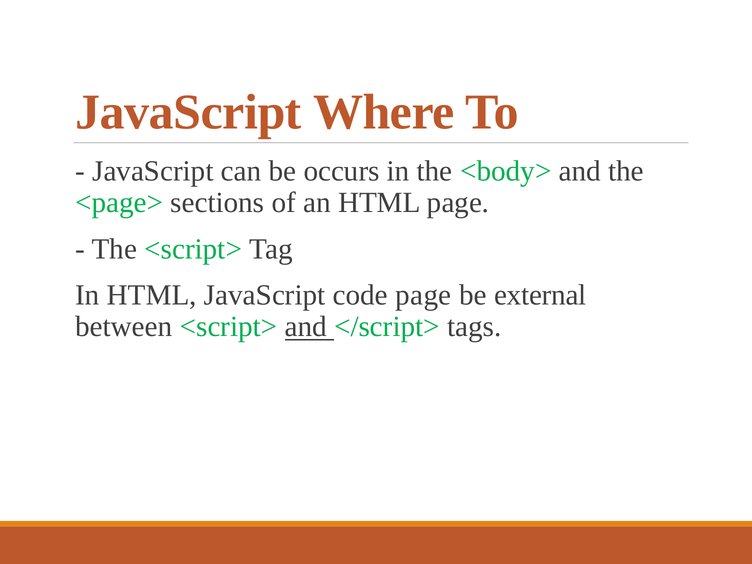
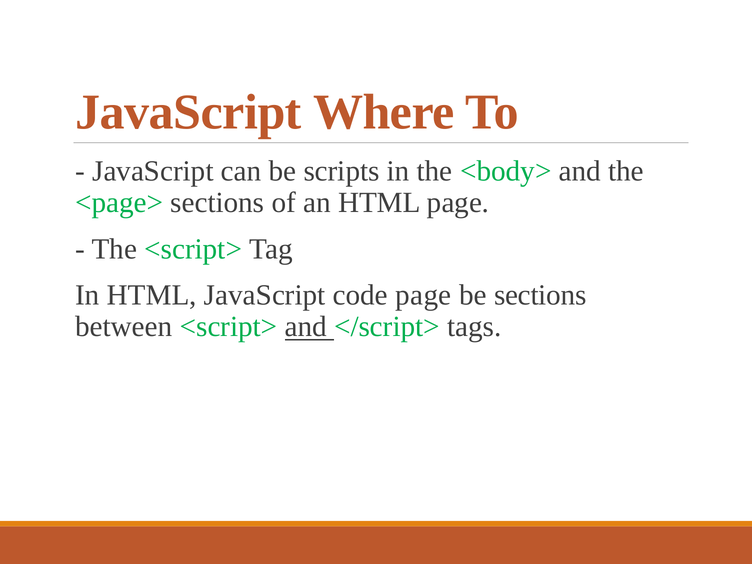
occurs: occurs -> scripts
be external: external -> sections
